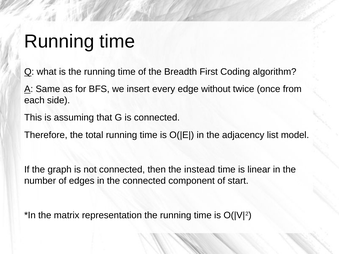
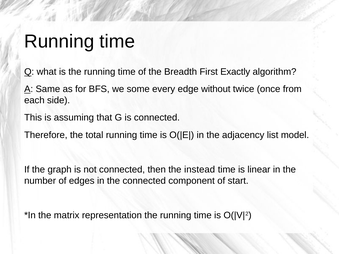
Coding: Coding -> Exactly
insert: insert -> some
